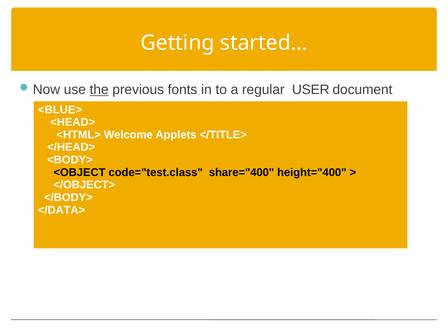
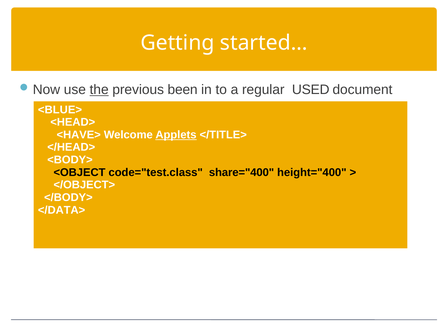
fonts: fonts -> been
USER: USER -> USED
<HTML>: <HTML> -> <HAVE>
Applets underline: none -> present
